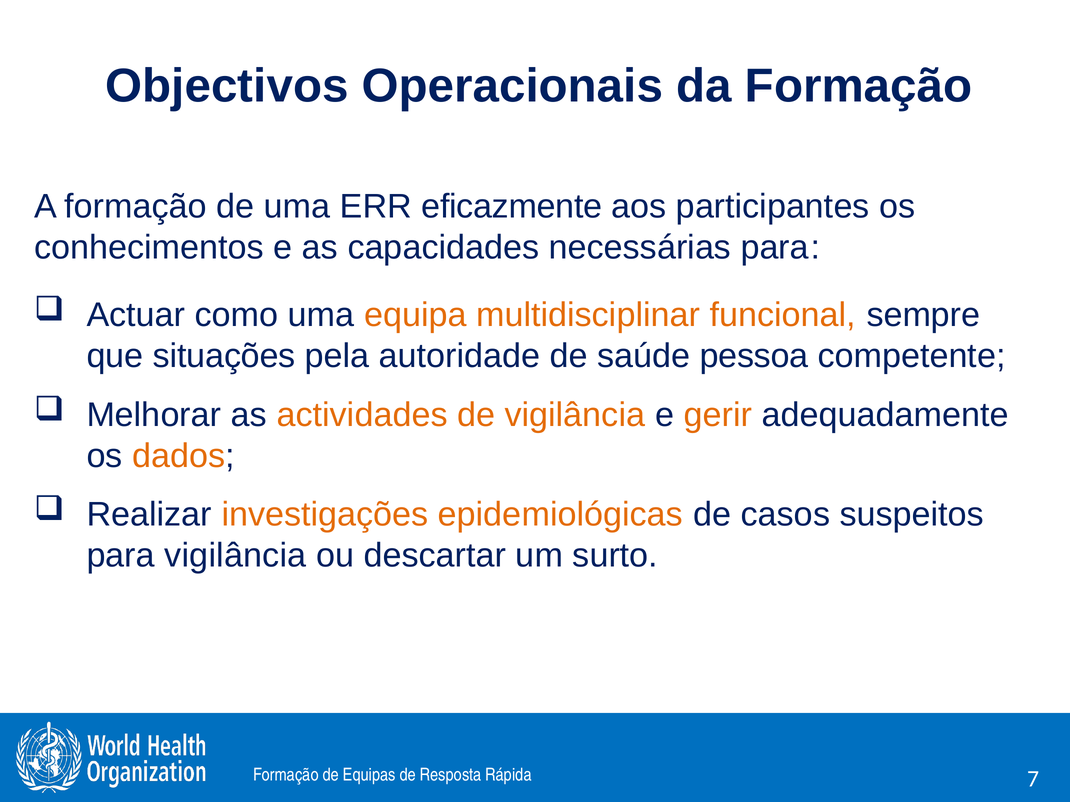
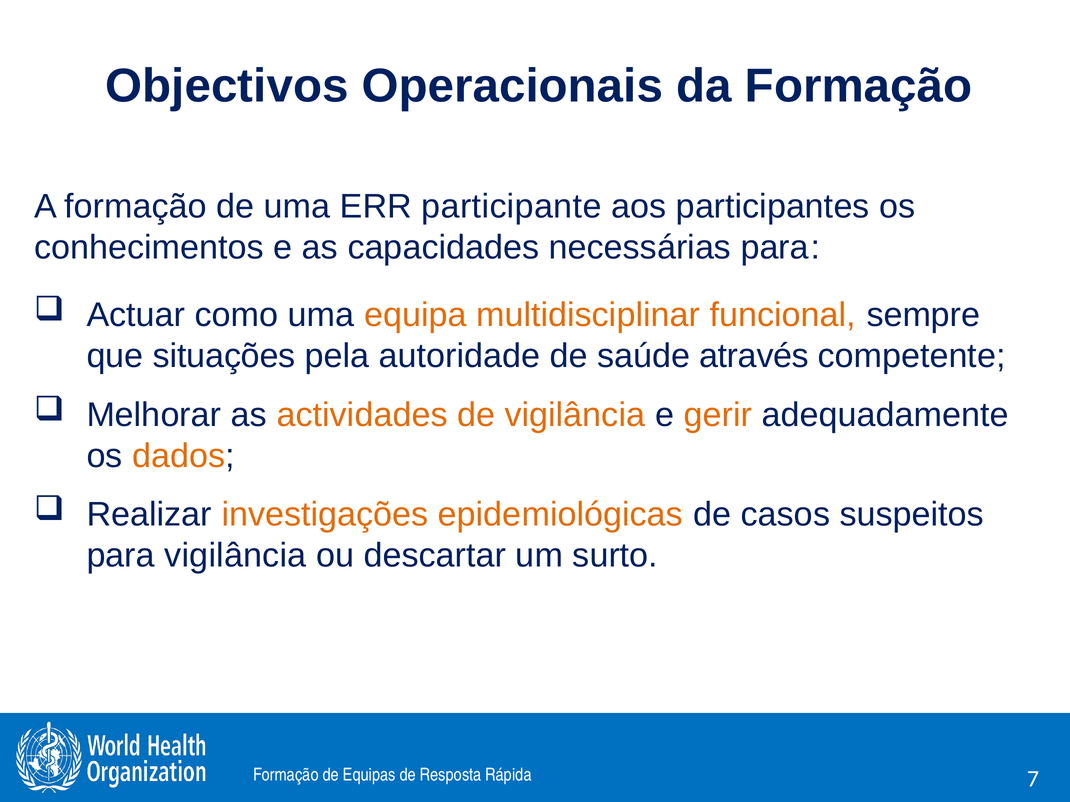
eficazmente: eficazmente -> participante
pessoa: pessoa -> através
